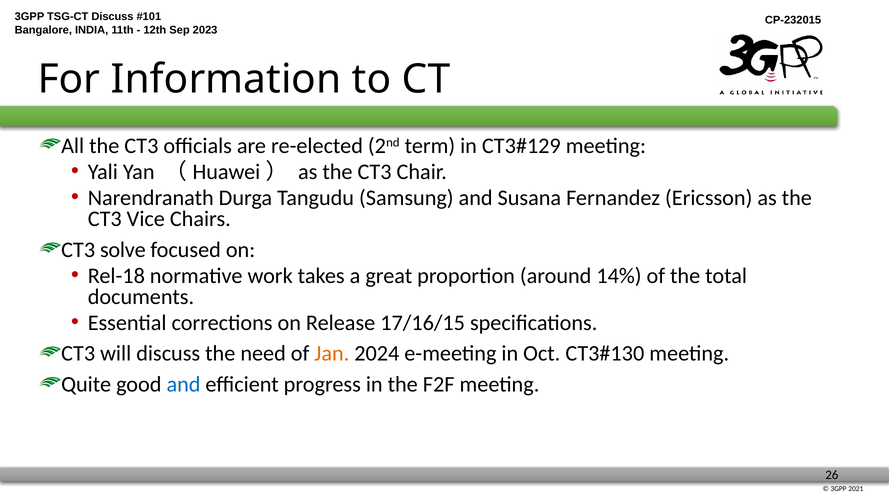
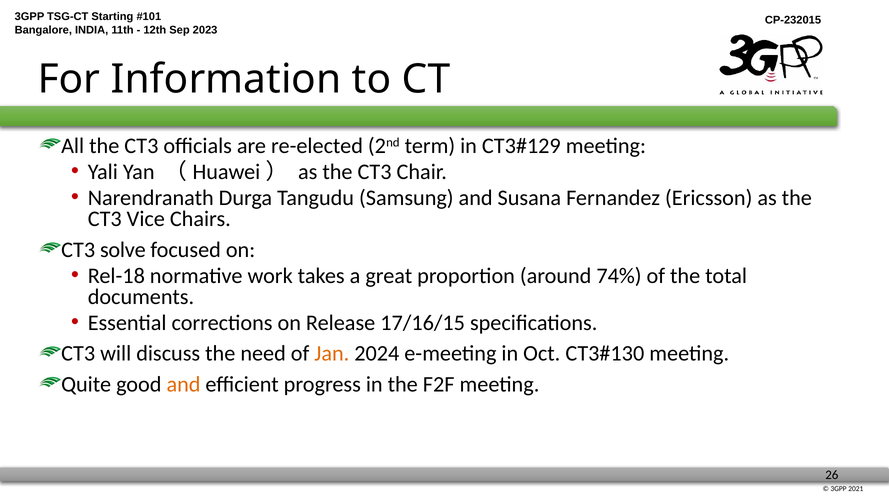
Discuss at (112, 17): Discuss -> Starting
14%: 14% -> 74%
and at (183, 384) colour: blue -> orange
